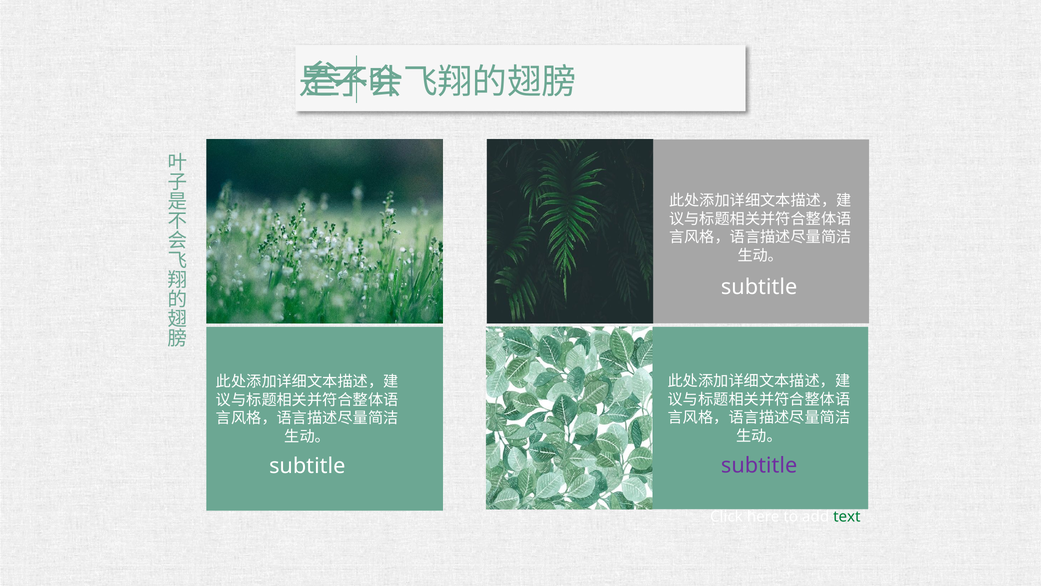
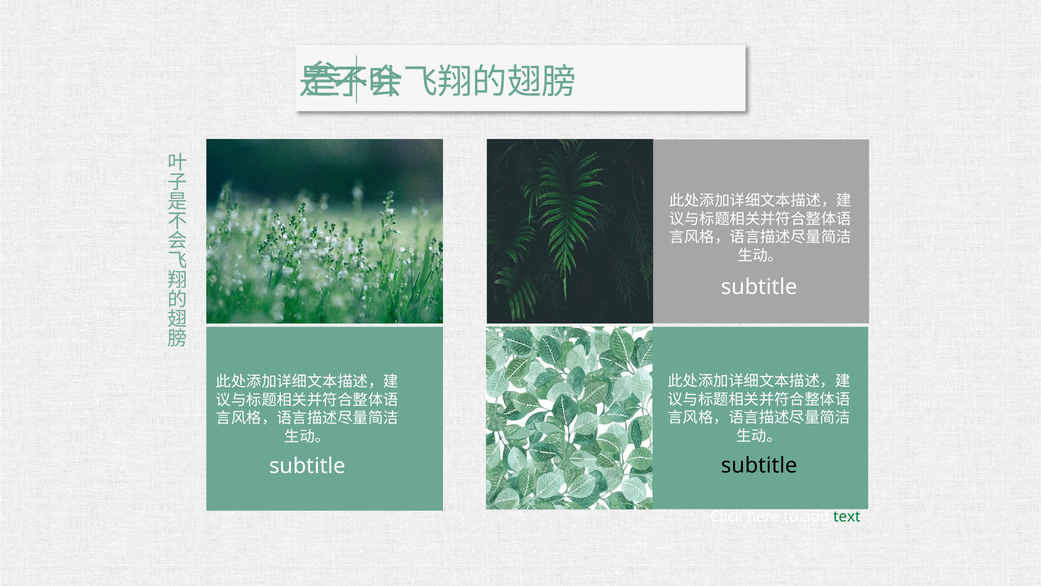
subtitle at (759, 465) colour: purple -> black
